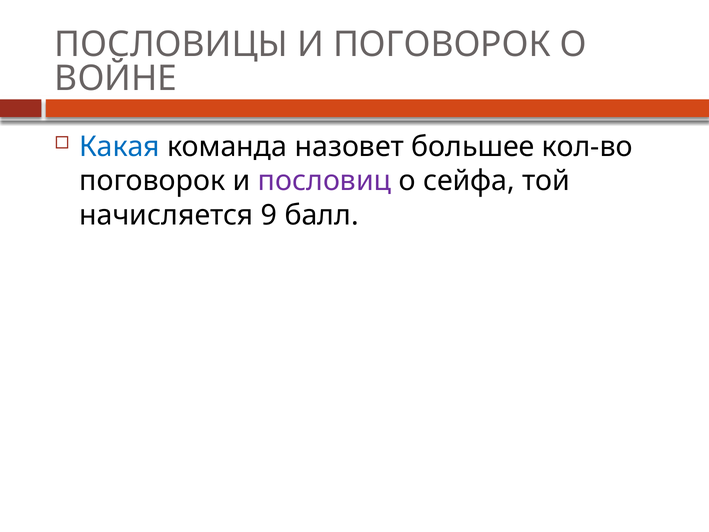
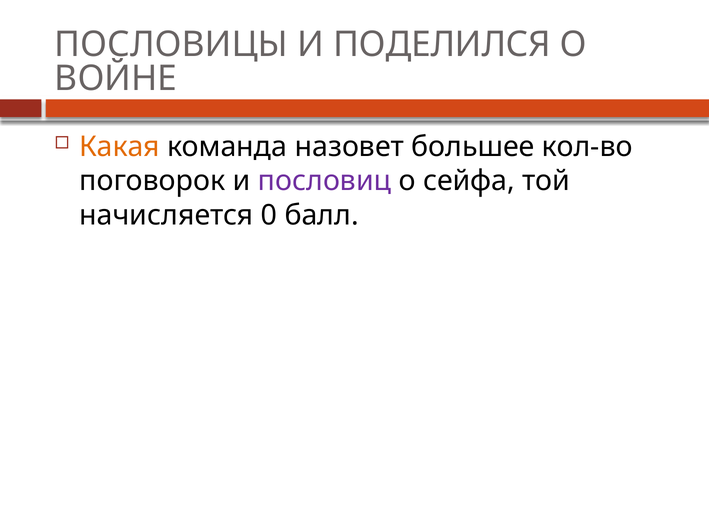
И ПОГОВОРОК: ПОГОВОРОК -> ПОДЕЛИЛСЯ
Какая colour: blue -> orange
9: 9 -> 0
